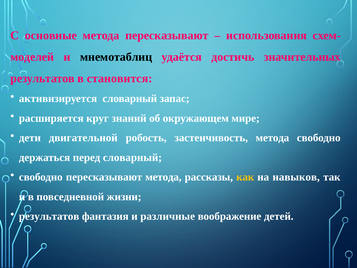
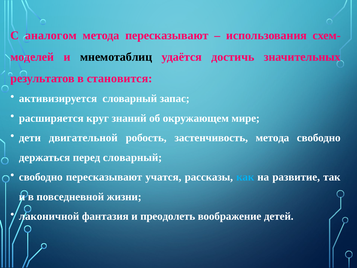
основные: основные -> аналогом
пересказывают метода: метода -> учатся
как colour: yellow -> light blue
навыков: навыков -> развитие
результатов at (49, 216): результатов -> лаконичной
различные: различные -> преодолеть
